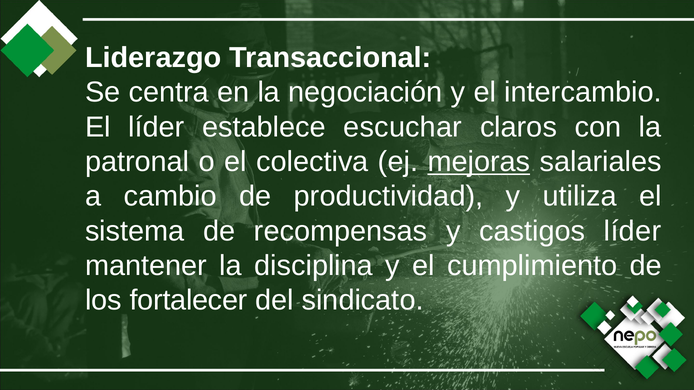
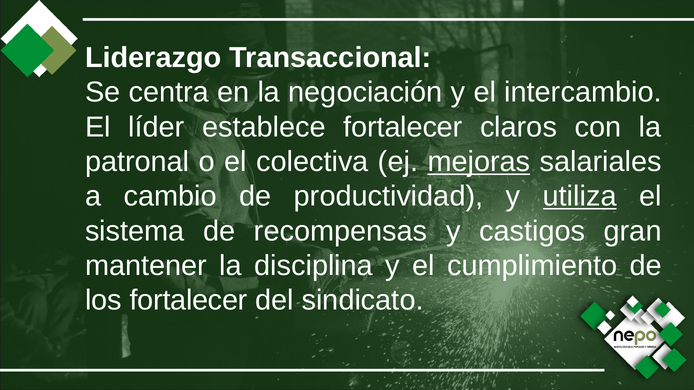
establece escuchar: escuchar -> fortalecer
utiliza underline: none -> present
castigos líder: líder -> gran
